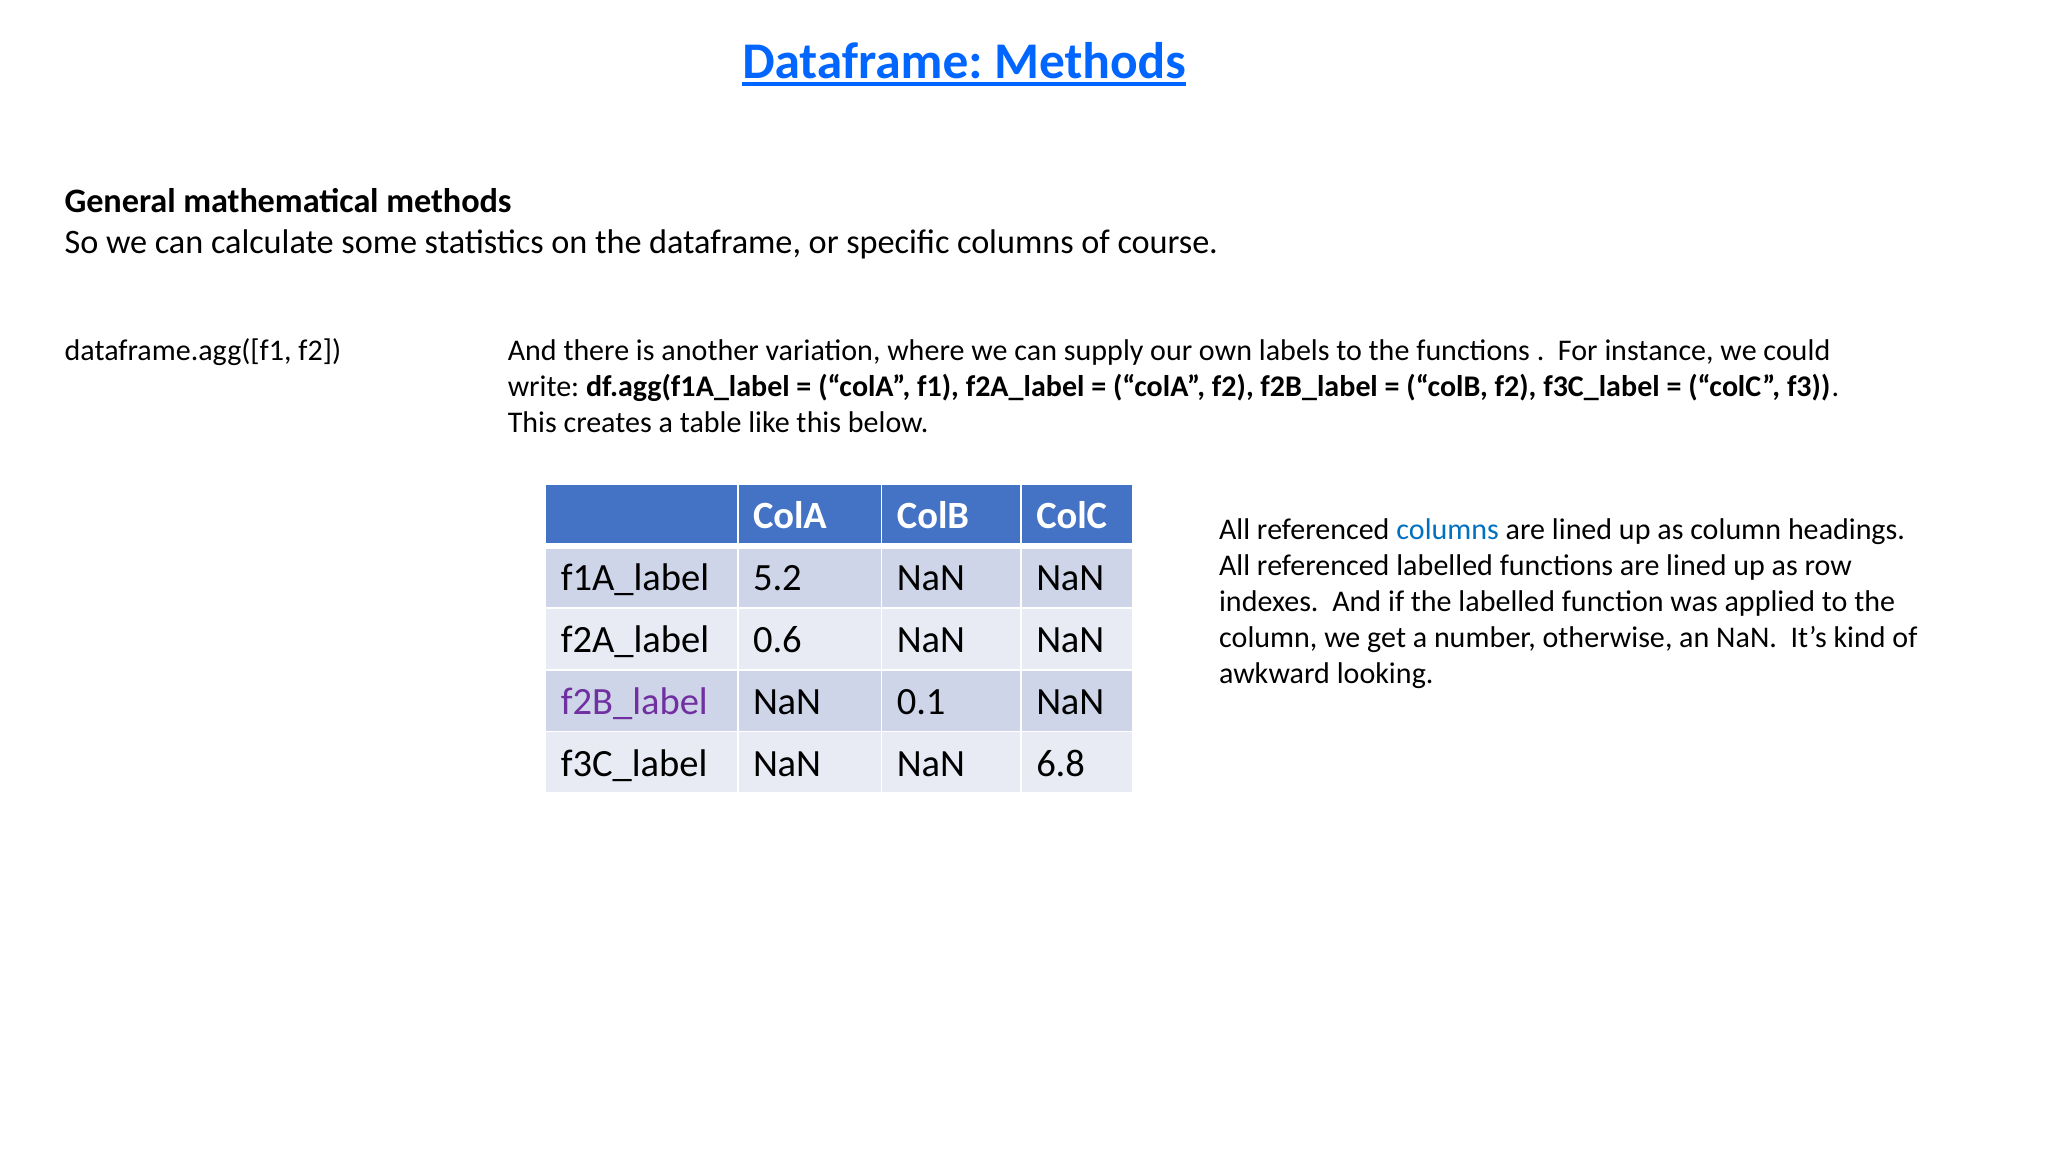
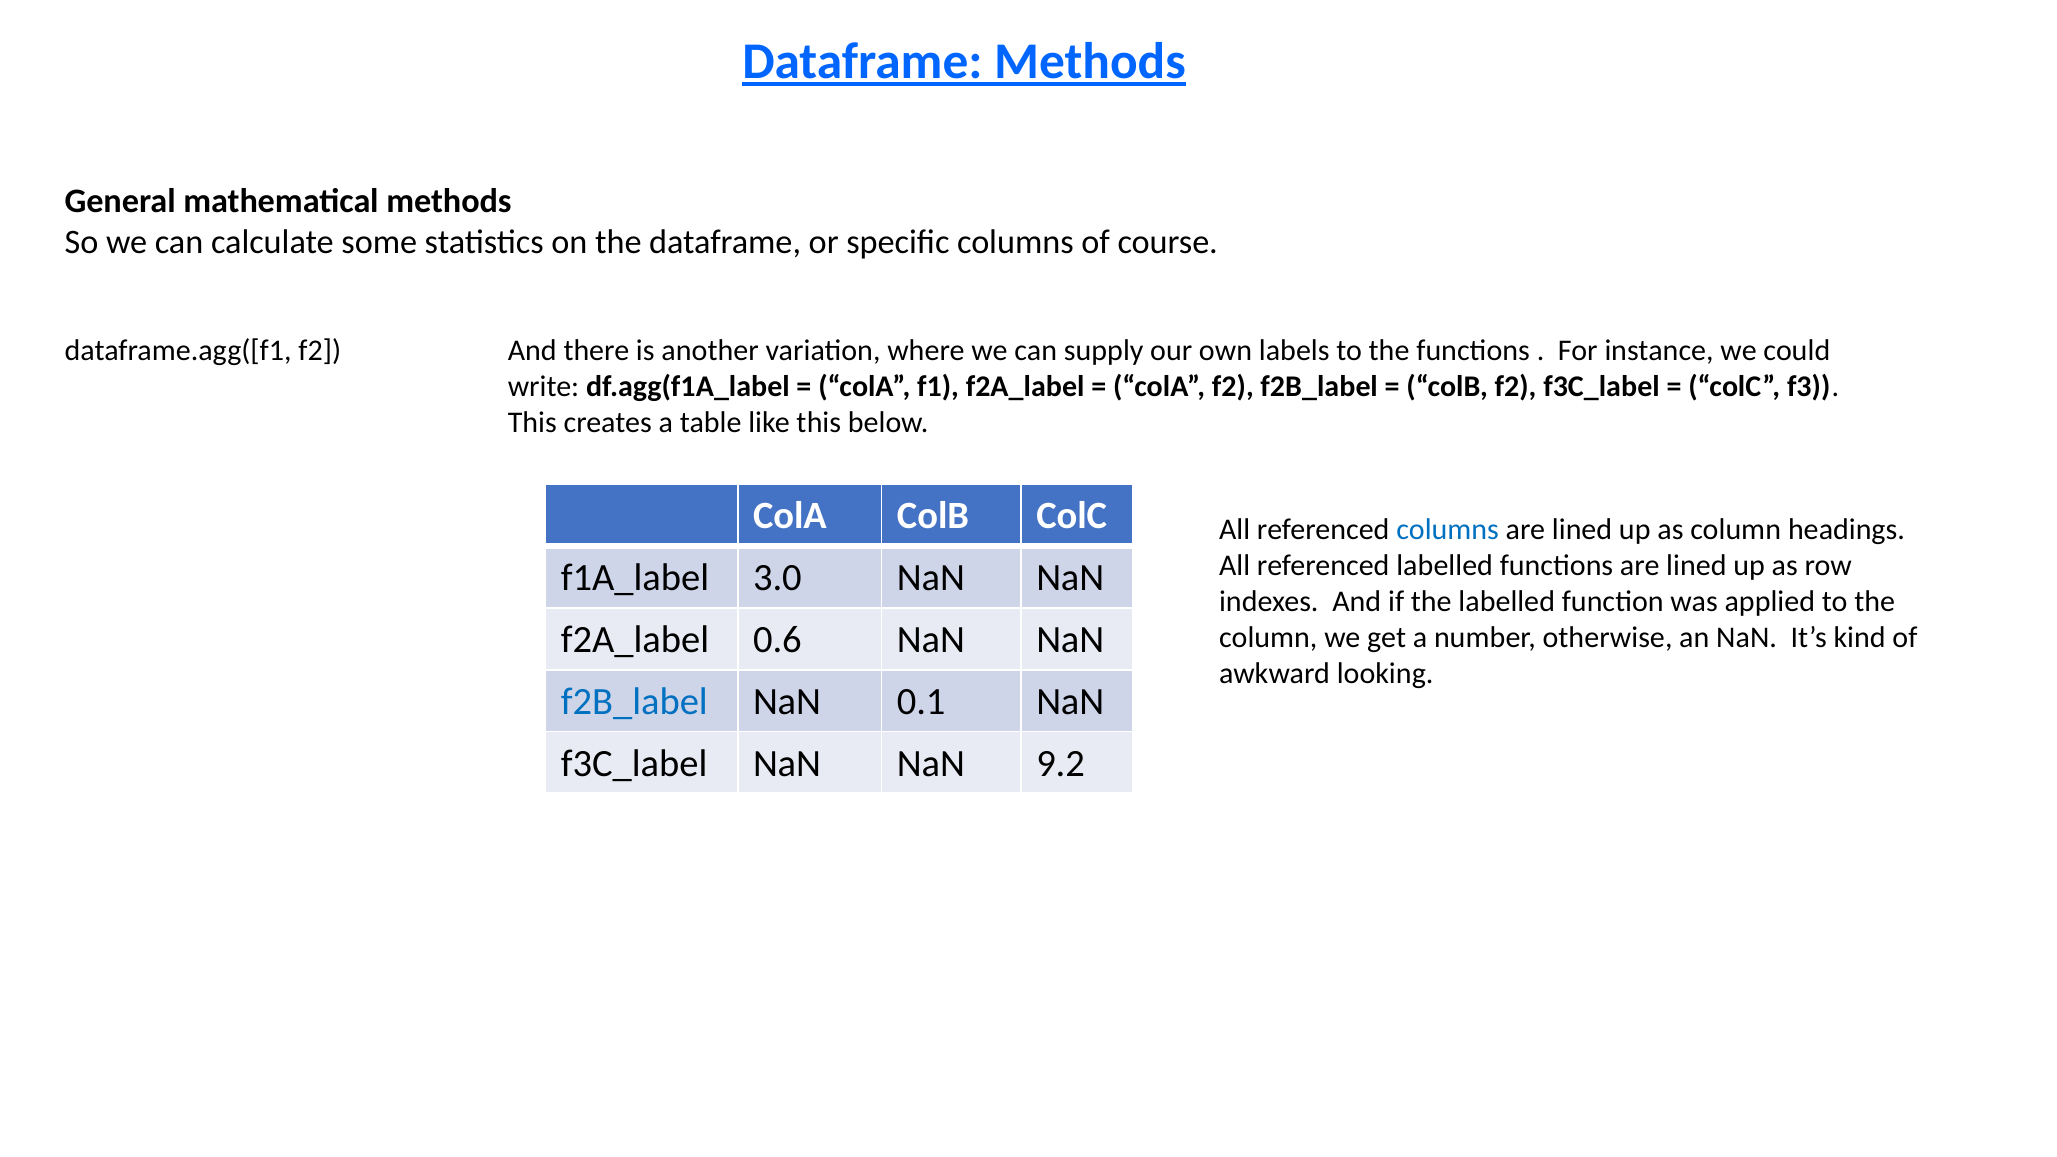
5.2: 5.2 -> 3.0
f2B_label at (634, 702) colour: purple -> blue
6.8: 6.8 -> 9.2
